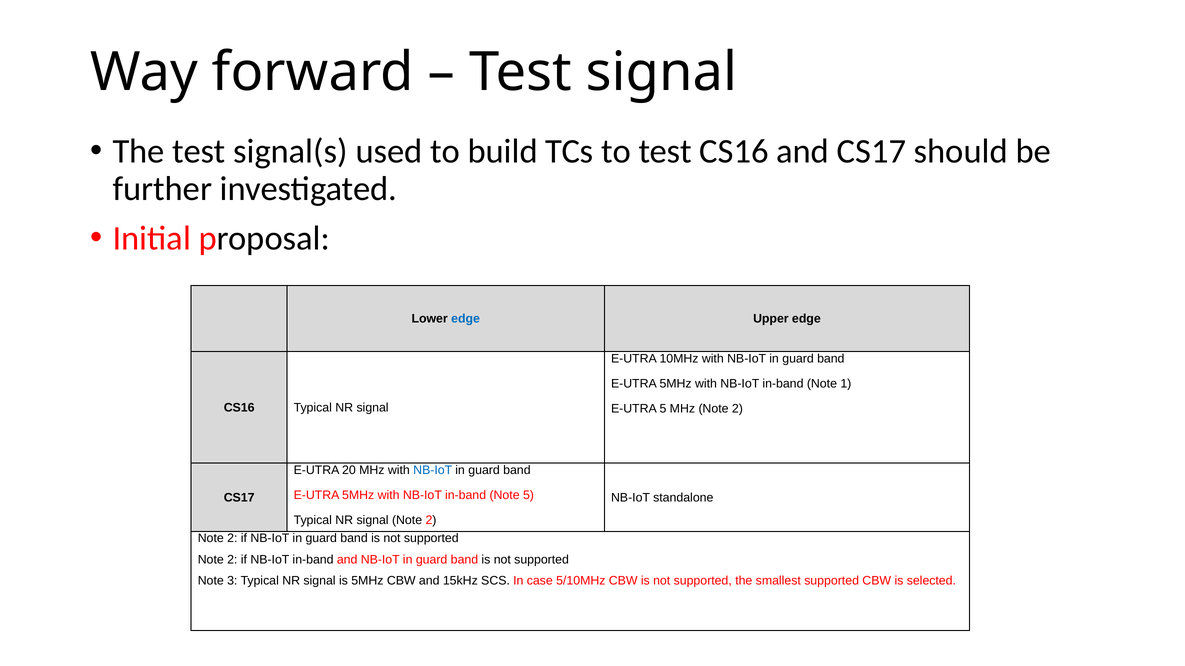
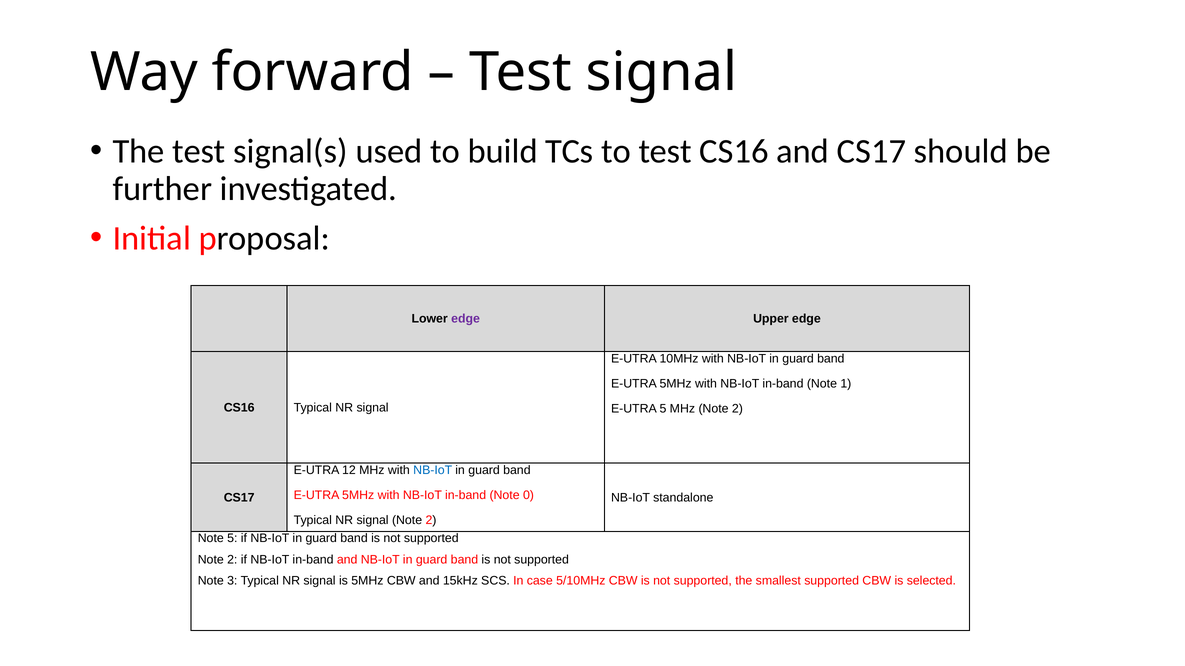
edge at (466, 319) colour: blue -> purple
20: 20 -> 12
Note 5: 5 -> 0
2 at (232, 539): 2 -> 5
